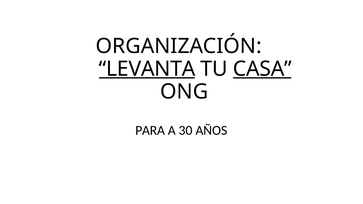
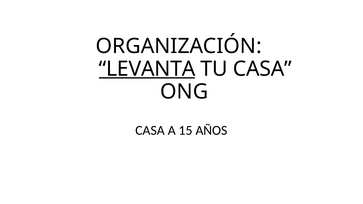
CASA at (262, 69) underline: present -> none
PARA at (150, 131): PARA -> CASA
30: 30 -> 15
